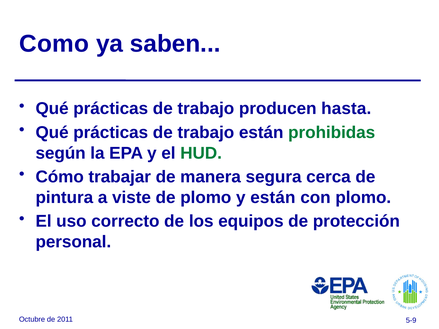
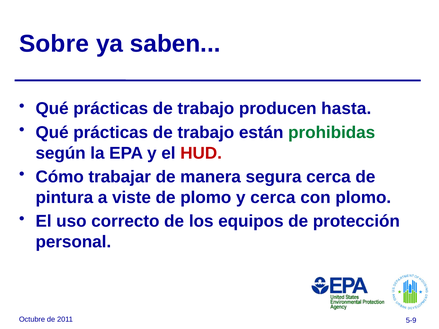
Como: Como -> Sobre
HUD colour: green -> red
y están: están -> cerca
